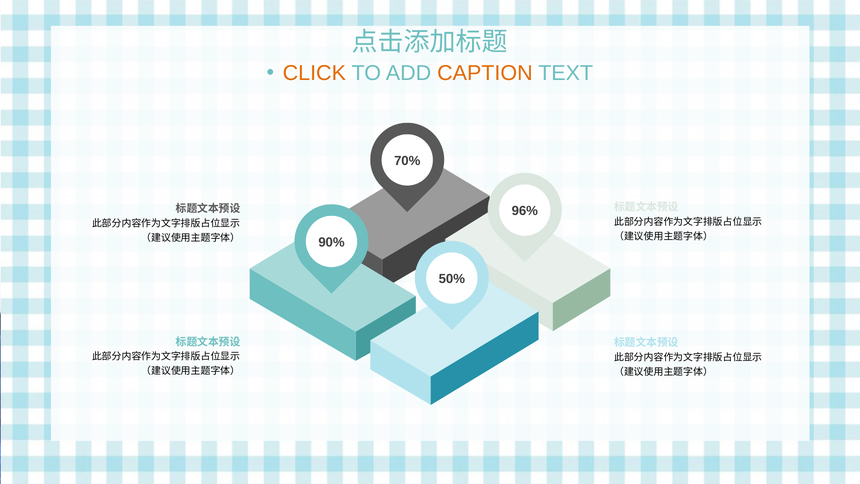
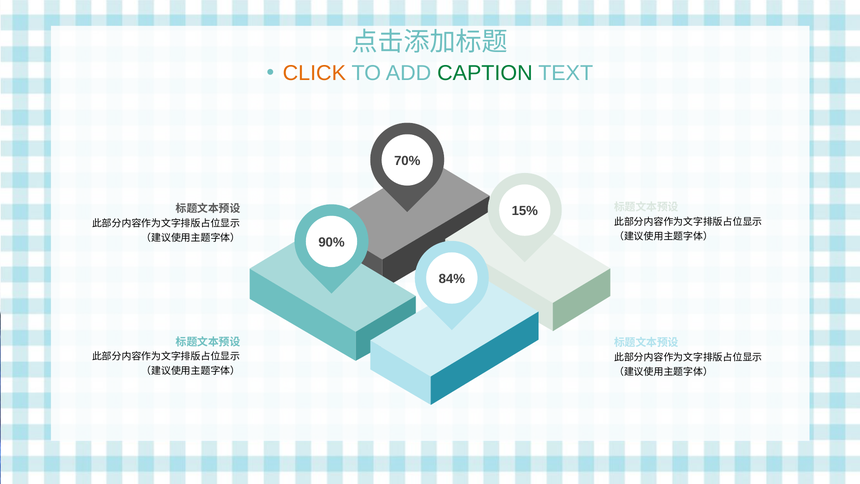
CAPTION colour: orange -> green
96%: 96% -> 15%
50%: 50% -> 84%
